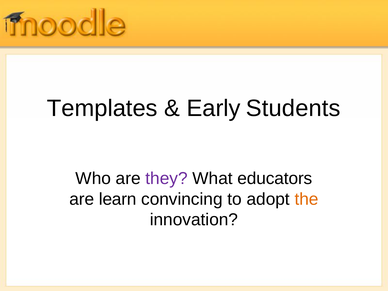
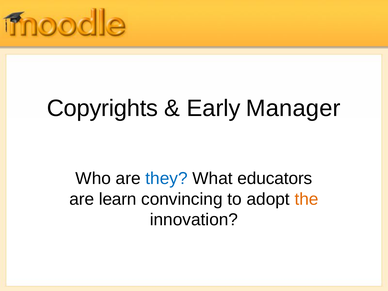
Templates: Templates -> Copyrights
Students: Students -> Manager
they colour: purple -> blue
